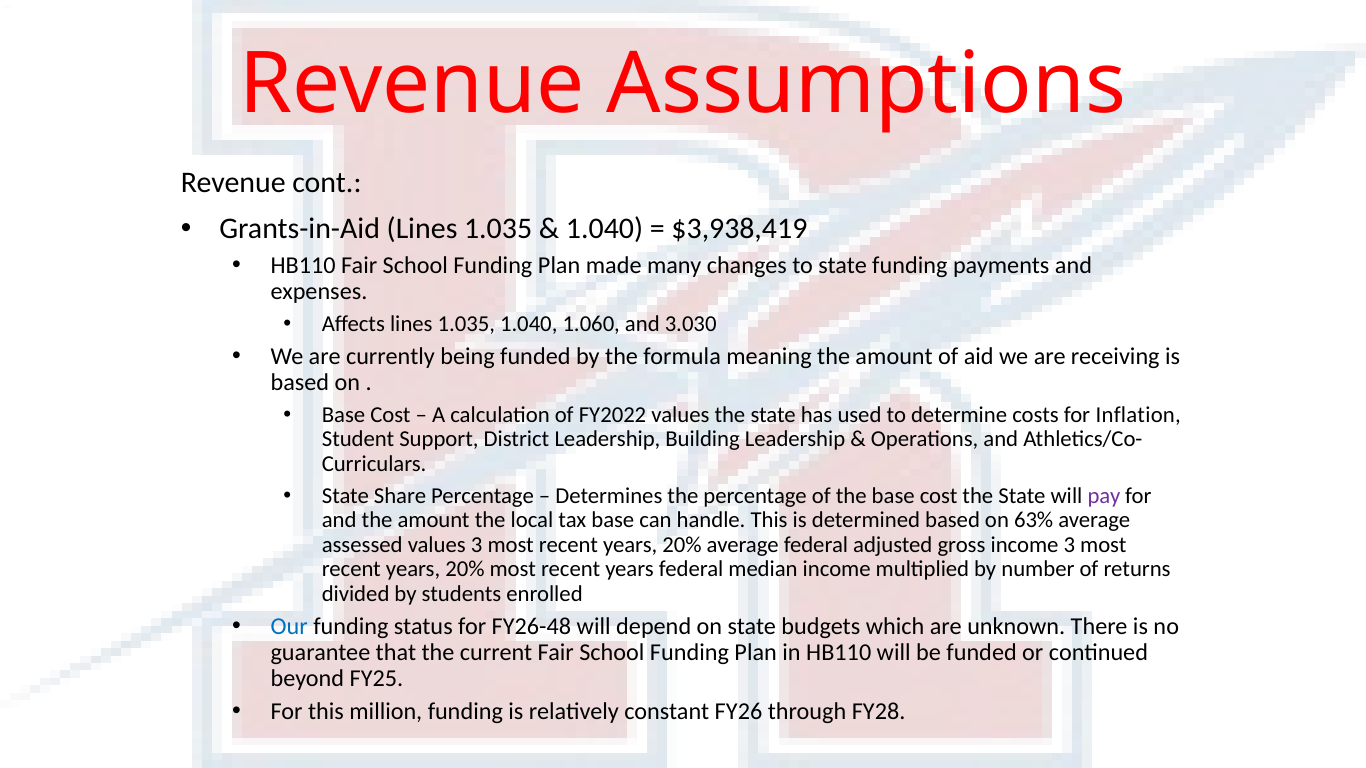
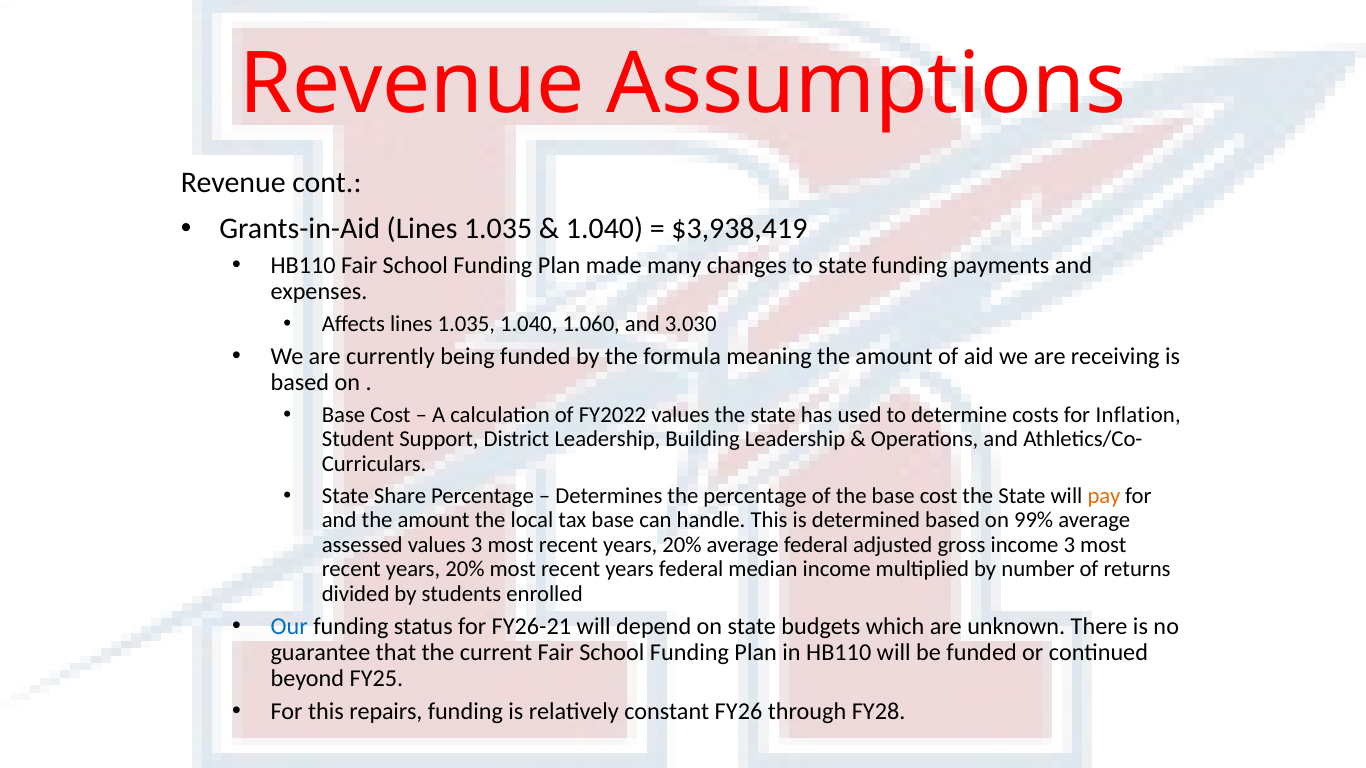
pay colour: purple -> orange
63%: 63% -> 99%
FY26-48: FY26-48 -> FY26-21
million: million -> repairs
